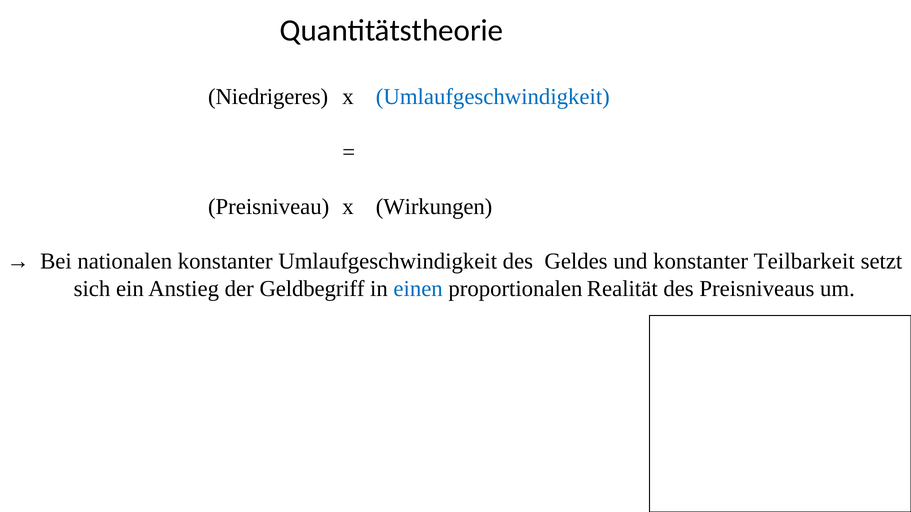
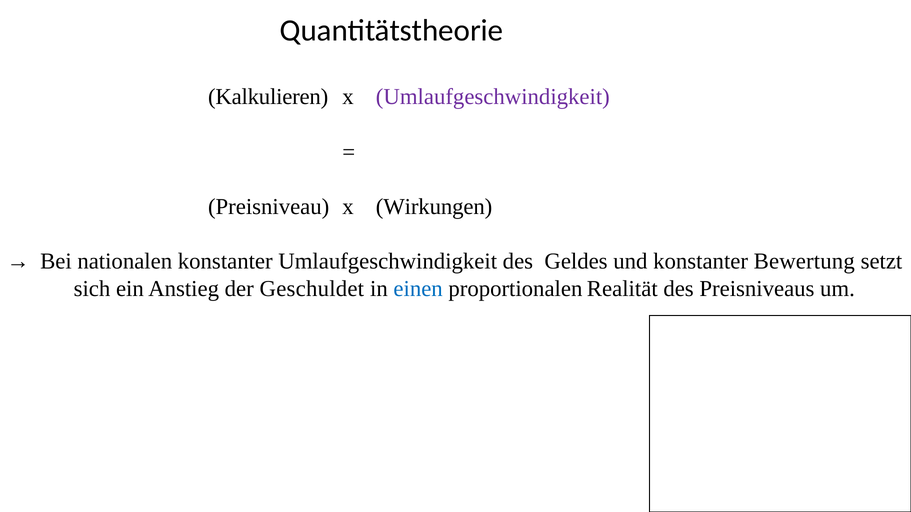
Niedrigeres: Niedrigeres -> Kalkulieren
Umlaufgeschwindigkeit at (493, 97) colour: blue -> purple
Teilbarkeit: Teilbarkeit -> Bewertung
Geldbegriff: Geldbegriff -> Geschuldet
